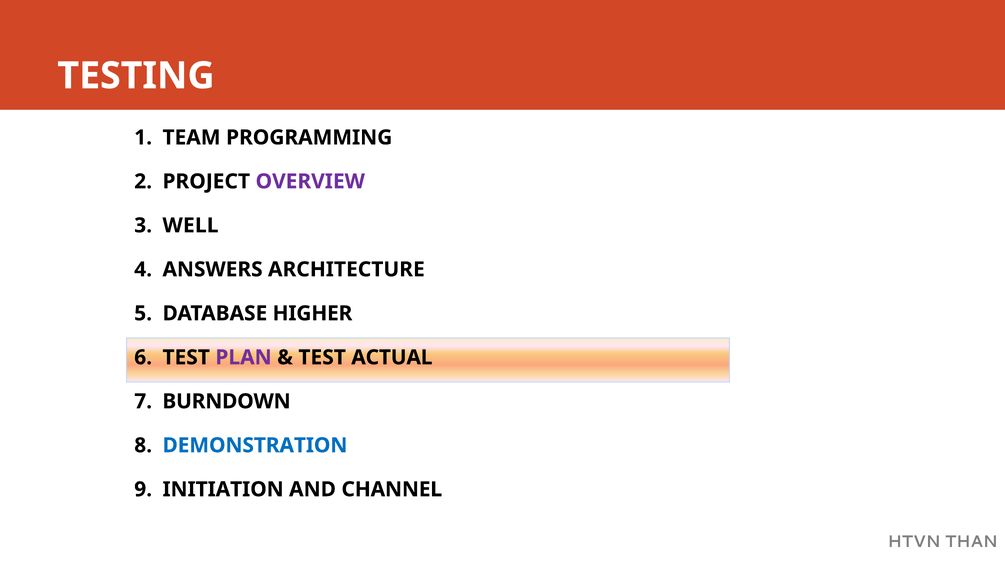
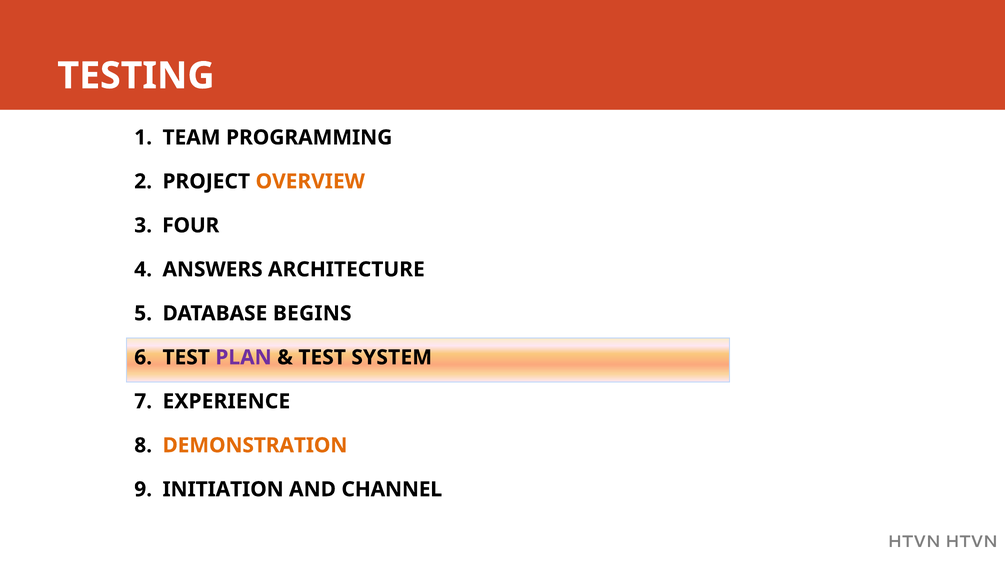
OVERVIEW colour: purple -> orange
WELL: WELL -> FOUR
HIGHER: HIGHER -> BEGINS
ACTUAL: ACTUAL -> SYSTEM
BURNDOWN: BURNDOWN -> EXPERIENCE
DEMONSTRATION colour: blue -> orange
HTVN THAN: THAN -> HTVN
